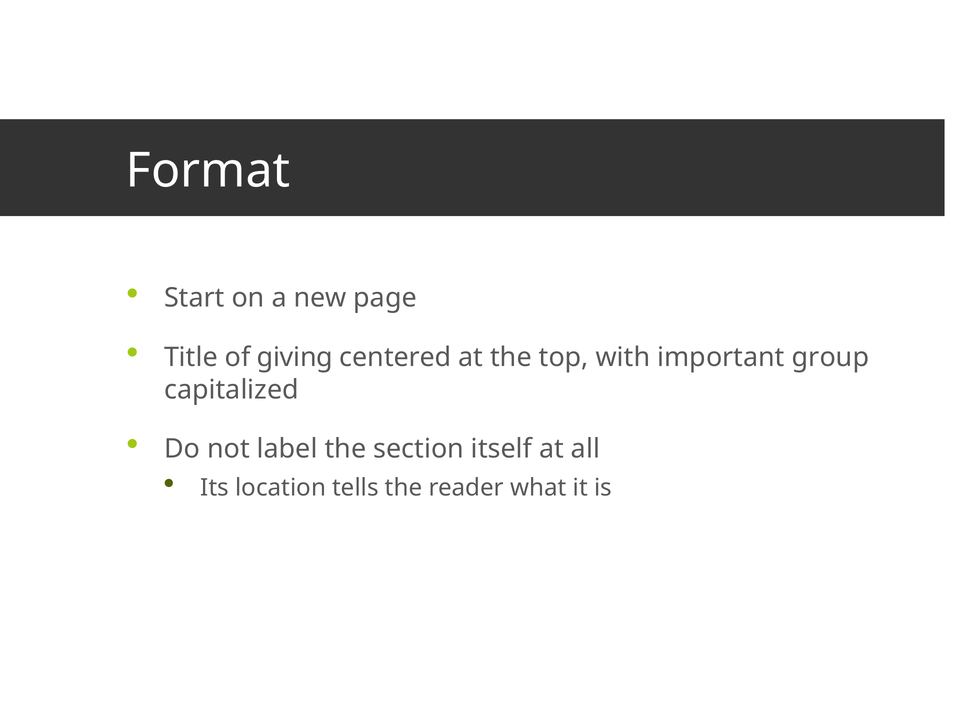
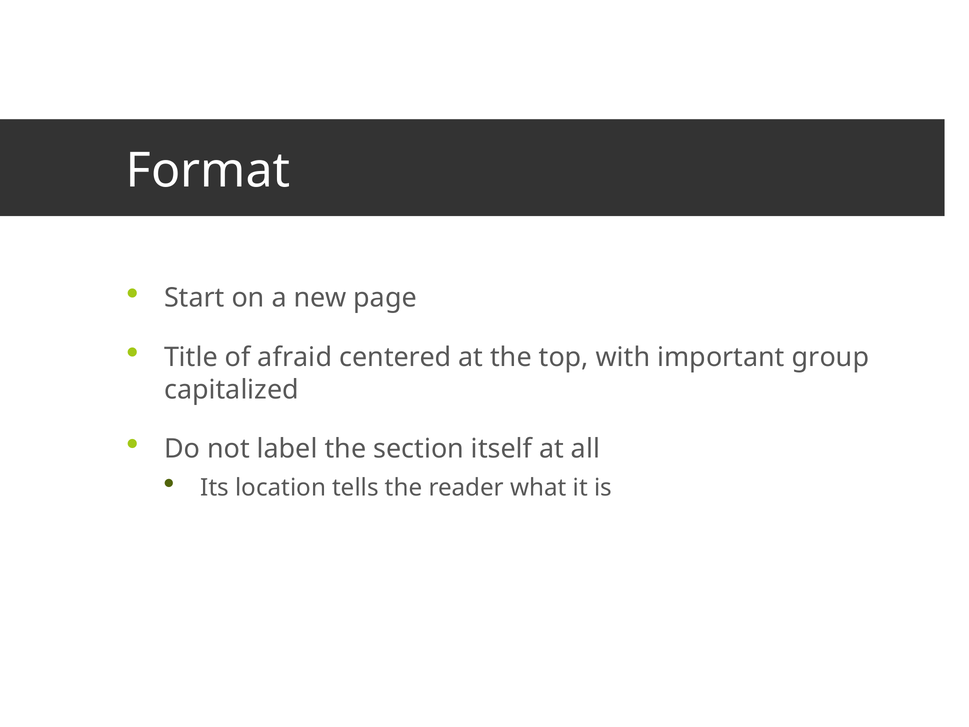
giving: giving -> afraid
